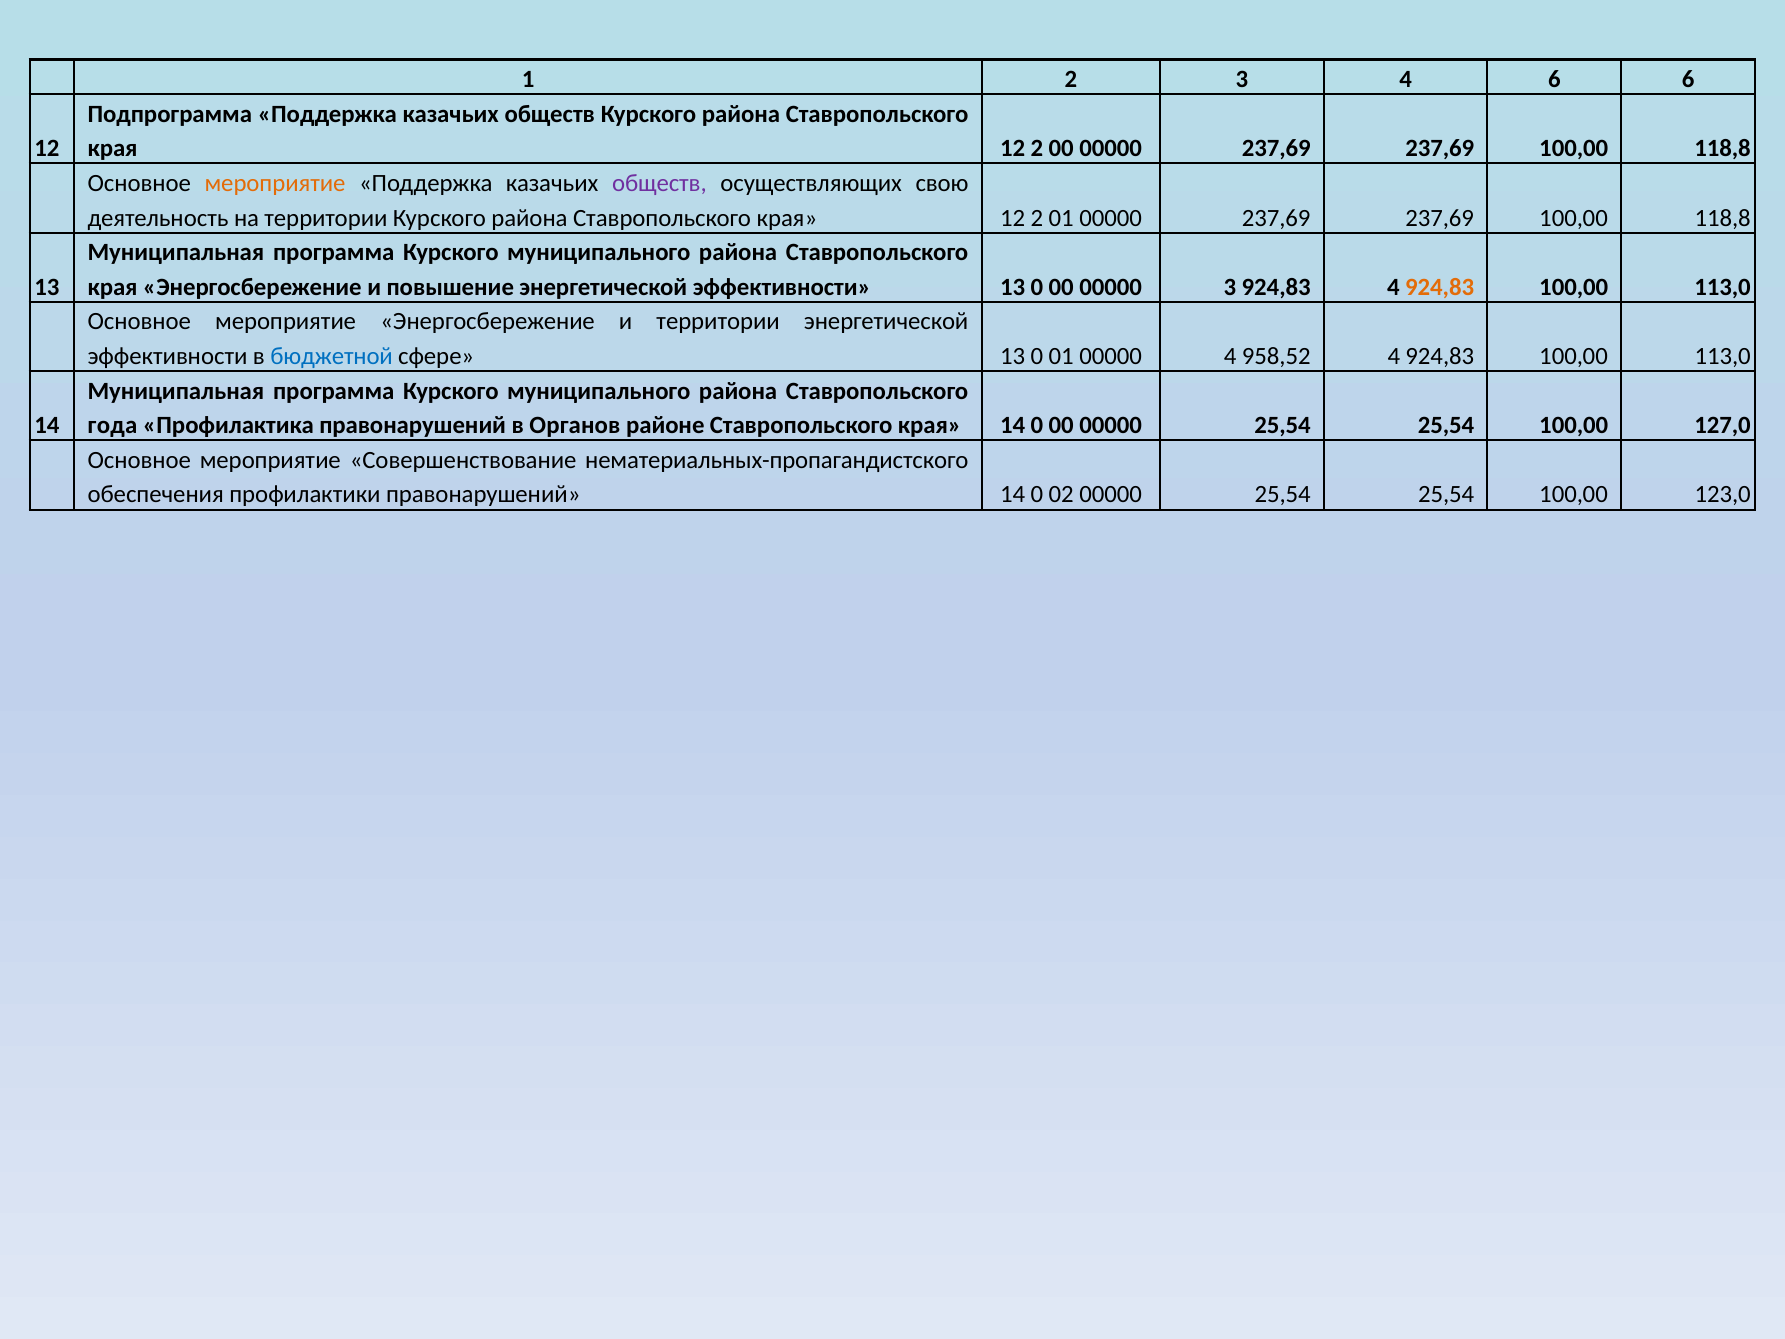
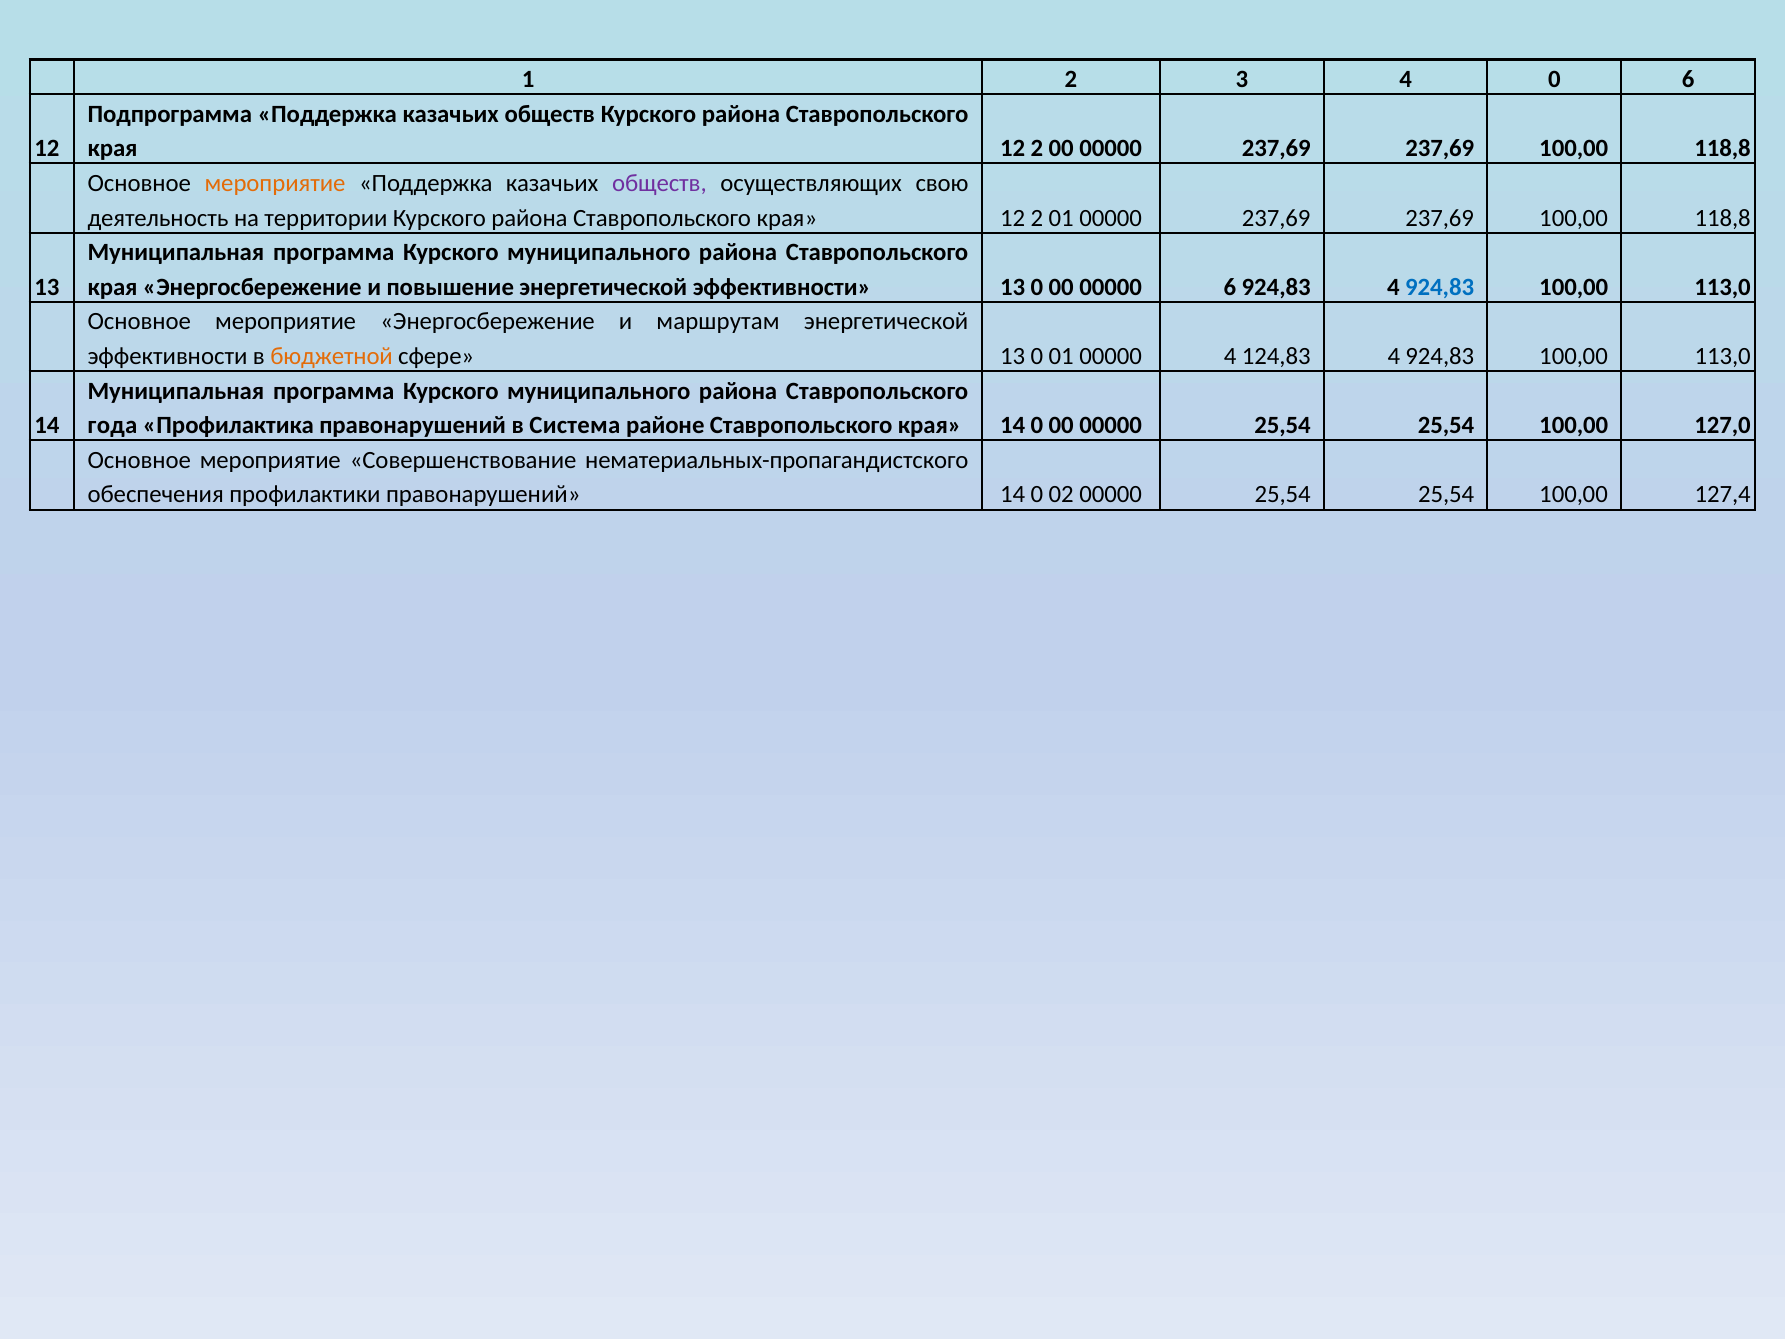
4 6: 6 -> 0
00000 3: 3 -> 6
924,83 at (1440, 287) colour: orange -> blue
и территории: территории -> маршрутам
бюджетной colour: blue -> orange
958,52: 958,52 -> 124,83
Органов: Органов -> Система
123,0: 123,0 -> 127,4
